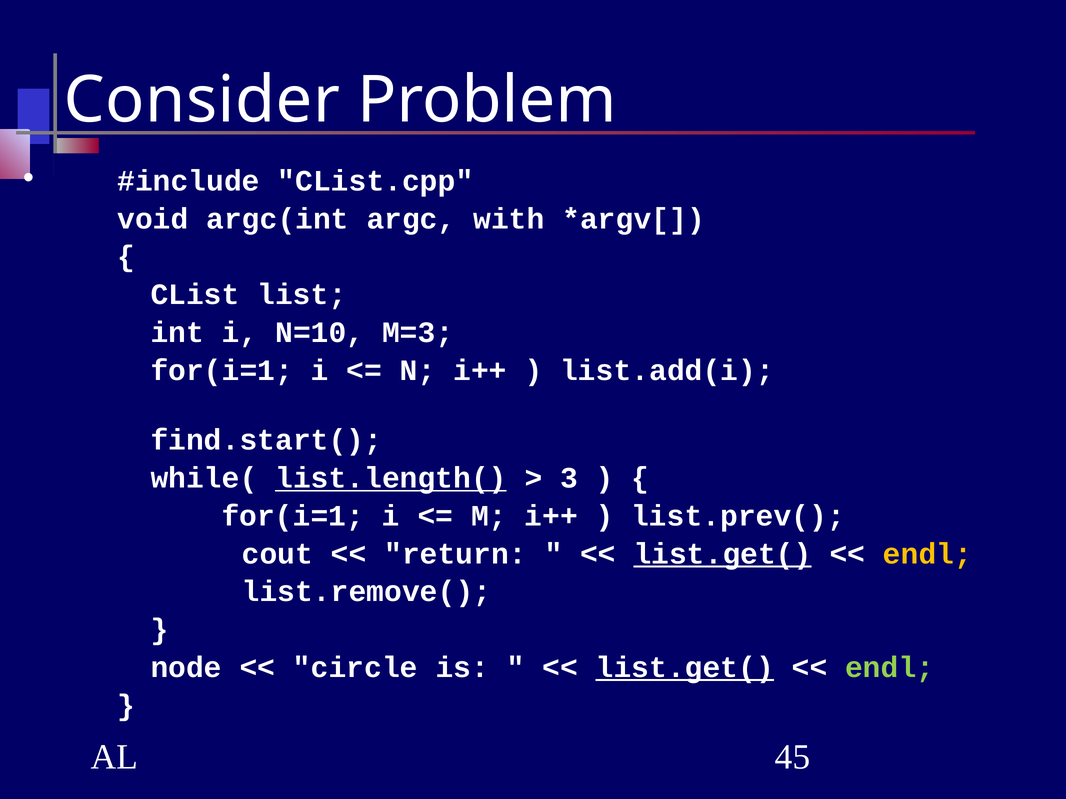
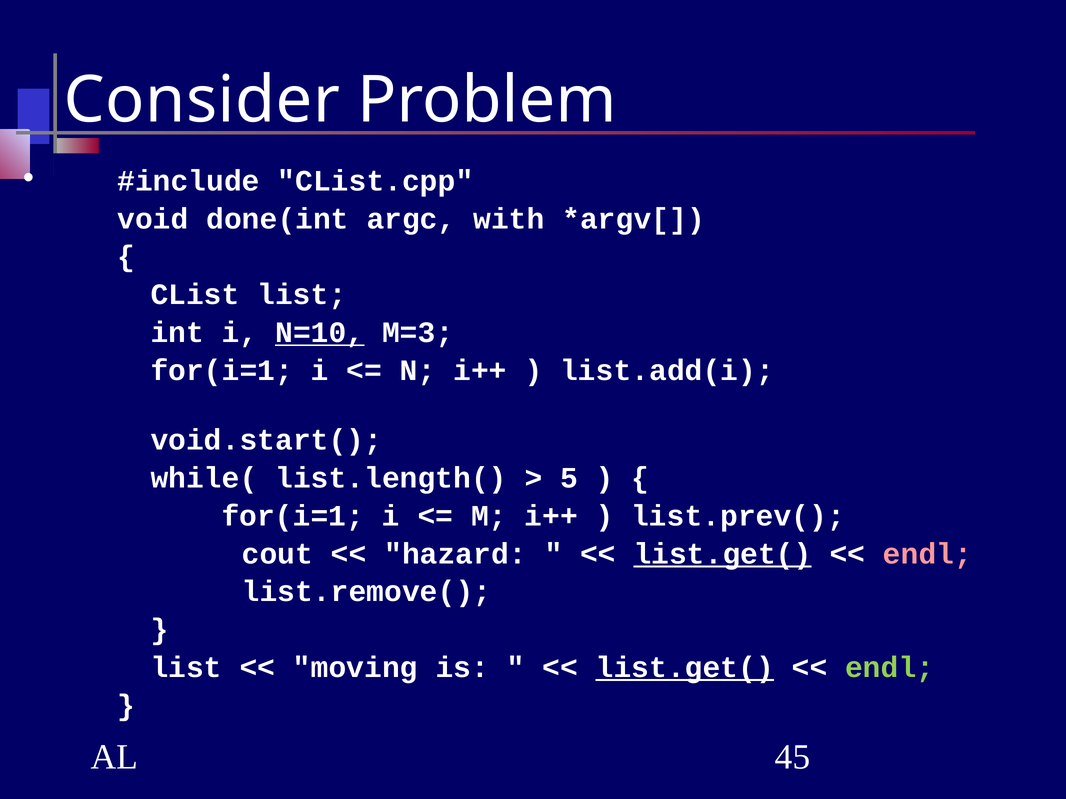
argc(int: argc(int -> done(int
N=10 underline: none -> present
find.start(: find.start( -> void.start(
list.length( underline: present -> none
3: 3 -> 5
return: return -> hazard
endl at (927, 554) colour: yellow -> pink
node at (186, 668): node -> list
circle: circle -> moving
